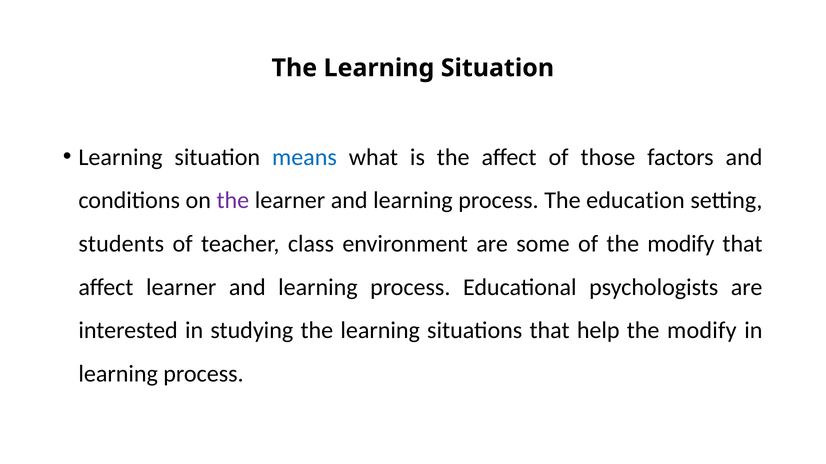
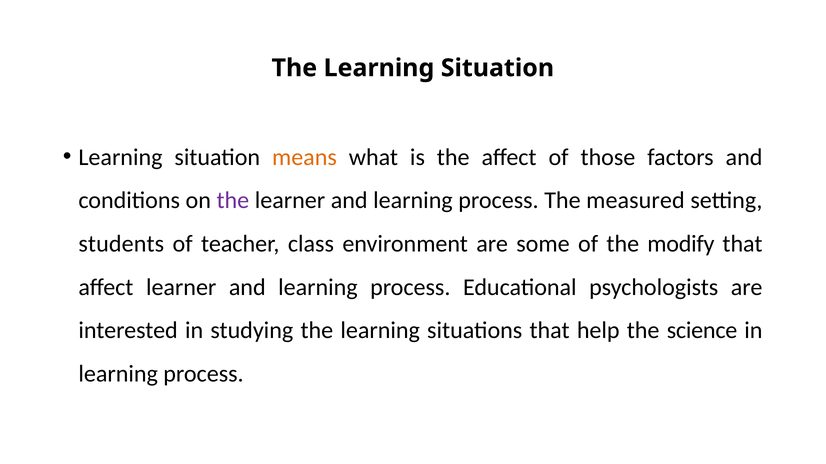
means colour: blue -> orange
education: education -> measured
help the modify: modify -> science
